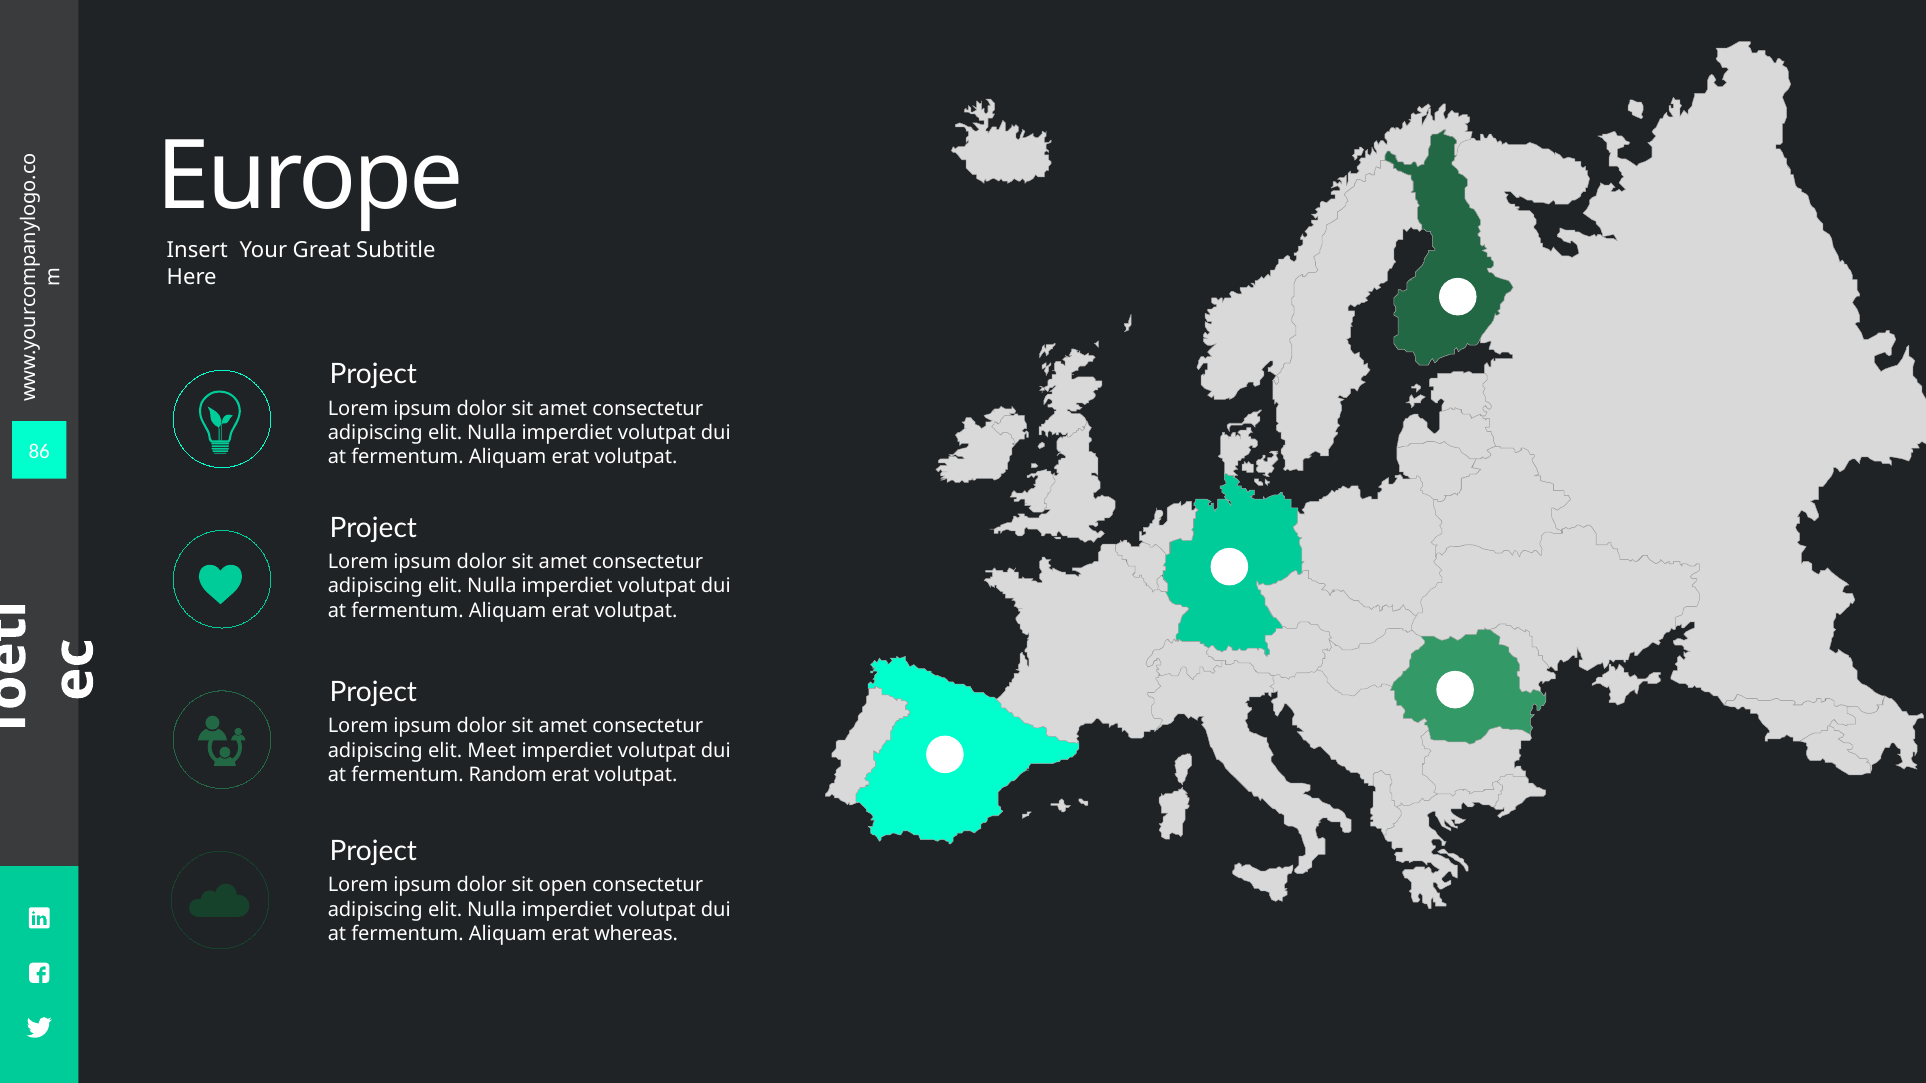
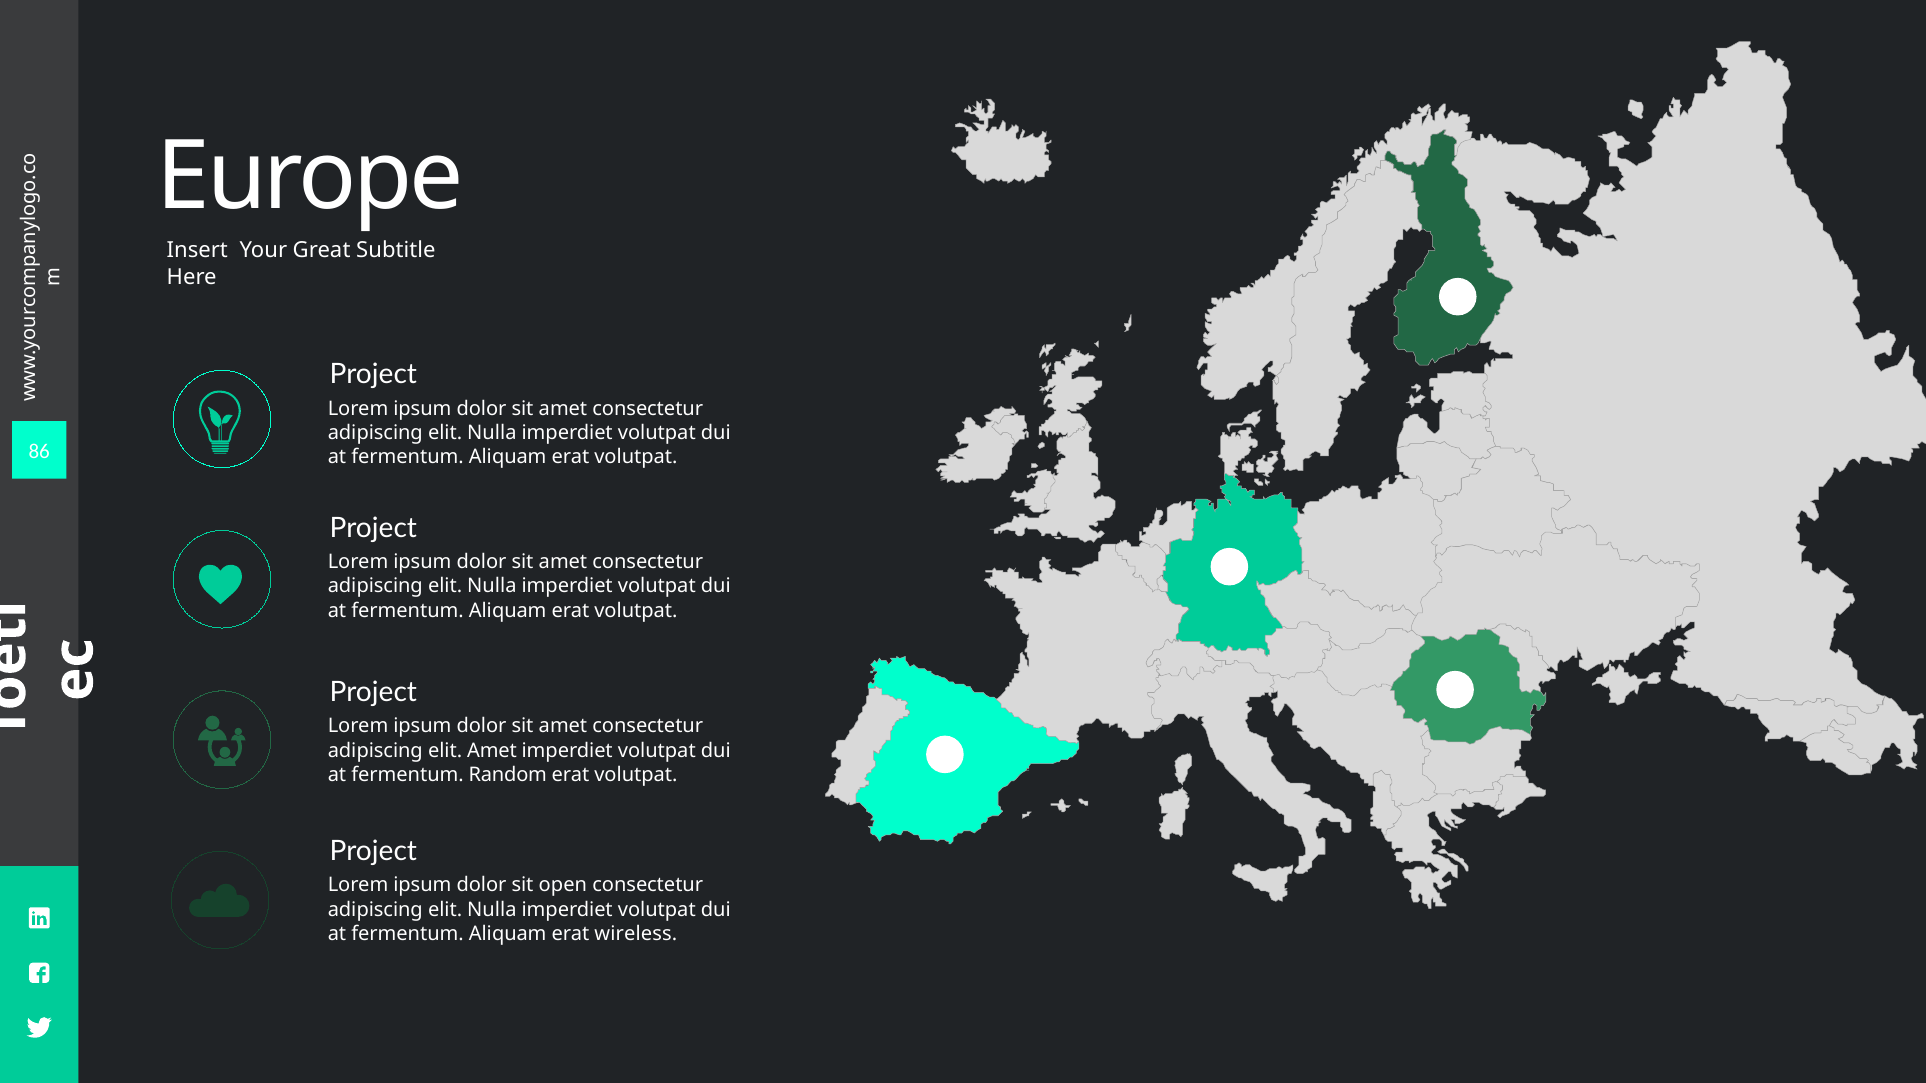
elit Meet: Meet -> Amet
whereas: whereas -> wireless
